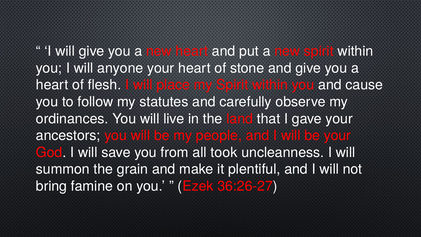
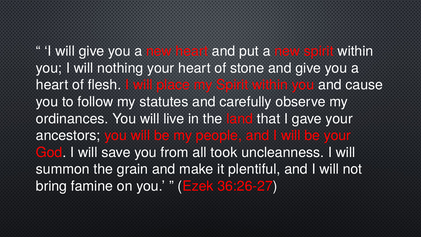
anyone: anyone -> nothing
